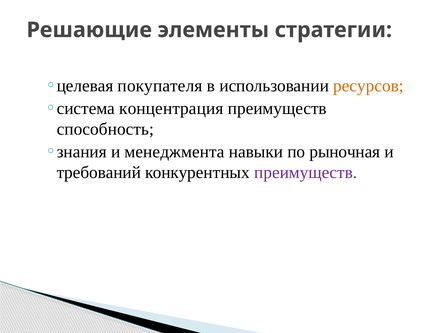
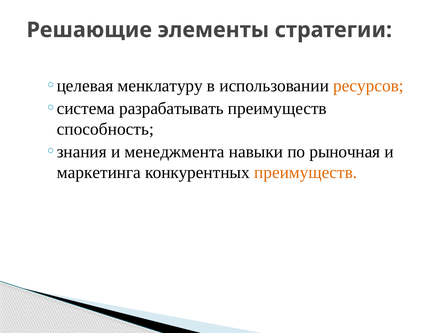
покупателя: покупателя -> менклатуру
концентрация: концентрация -> разрабатывать
требований: требований -> маркетинга
преимуществ at (306, 173) colour: purple -> orange
